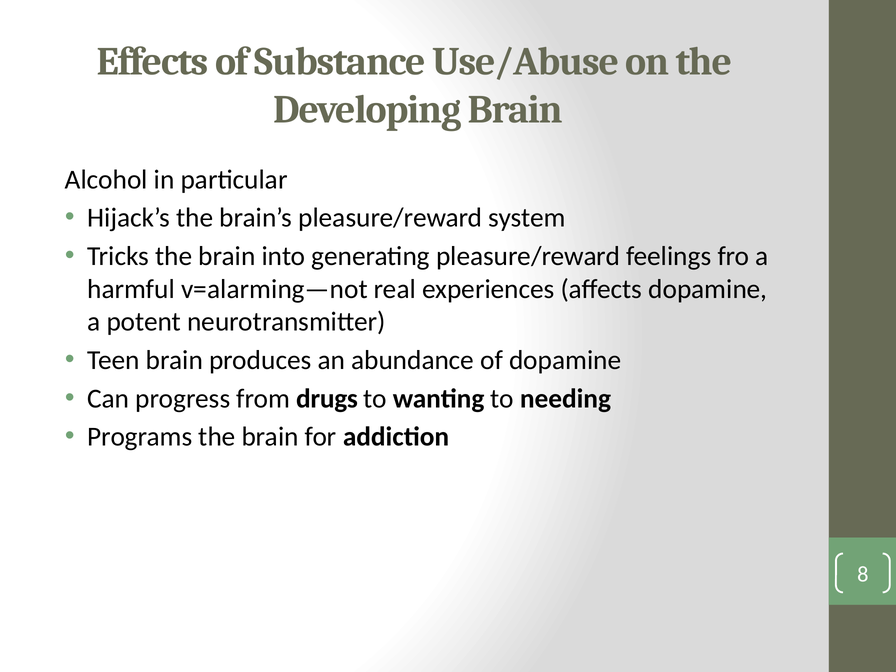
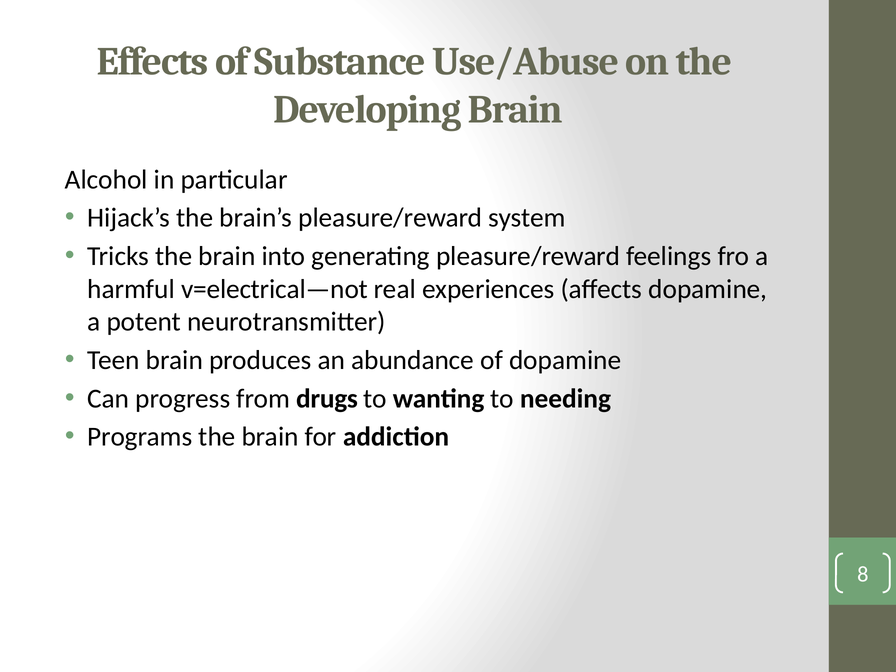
v=alarming—not: v=alarming—not -> v=electrical—not
